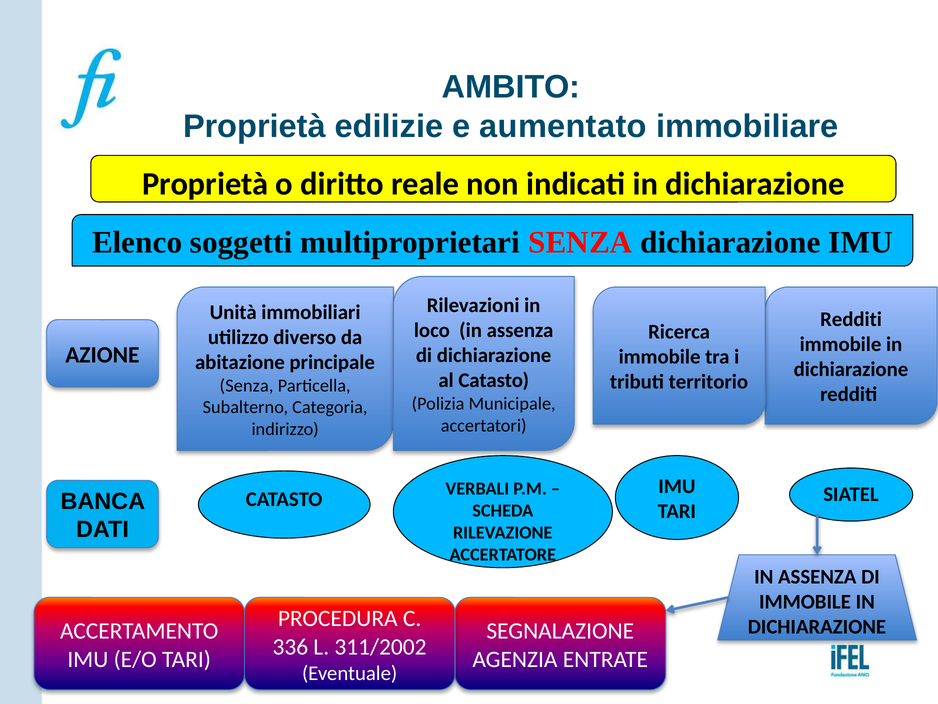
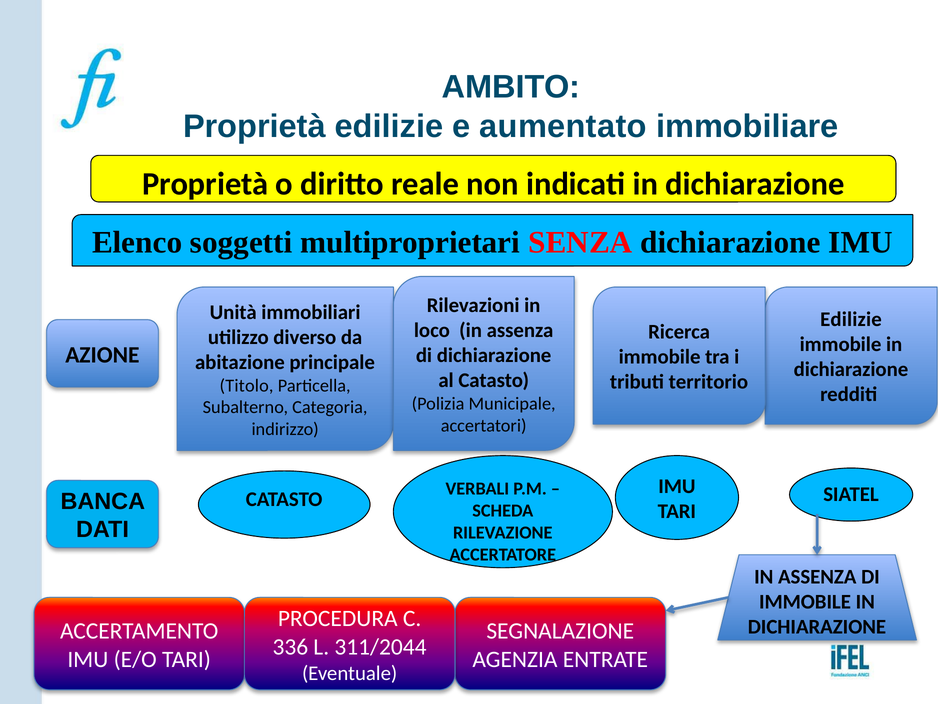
Redditi at (851, 319): Redditi -> Edilizie
Senza at (247, 385): Senza -> Titolo
311/2002: 311/2002 -> 311/2044
